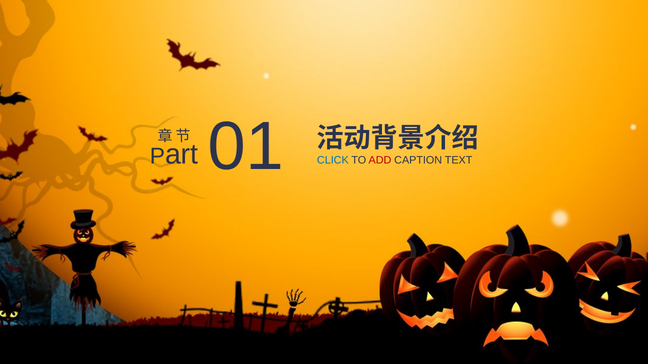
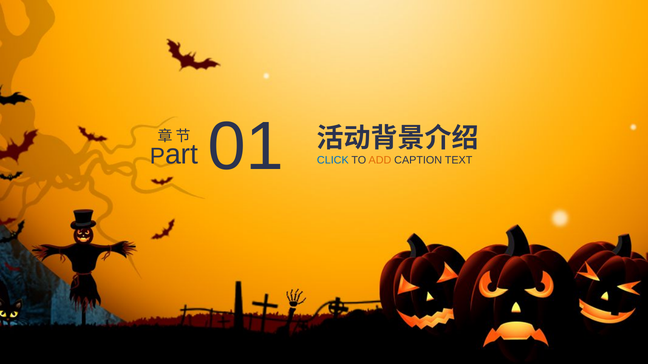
ADD colour: red -> orange
